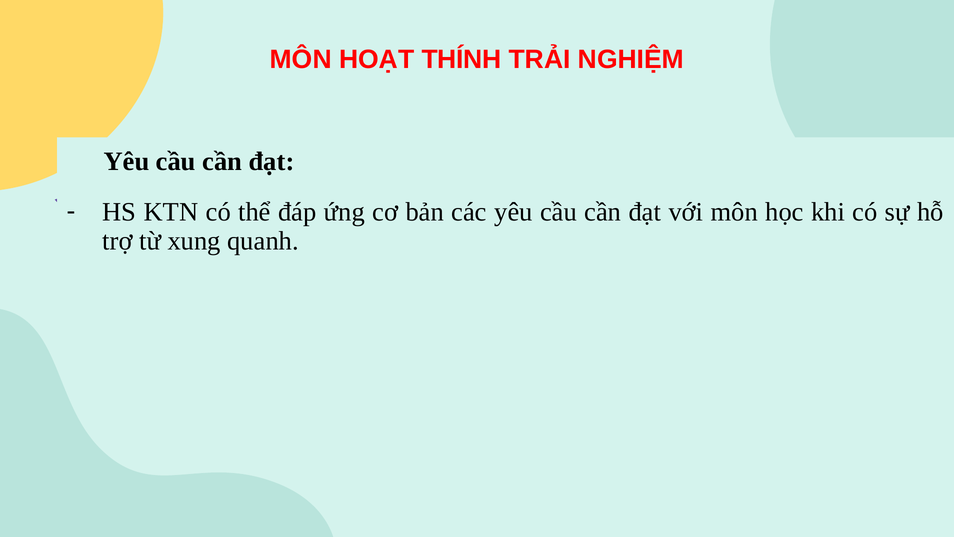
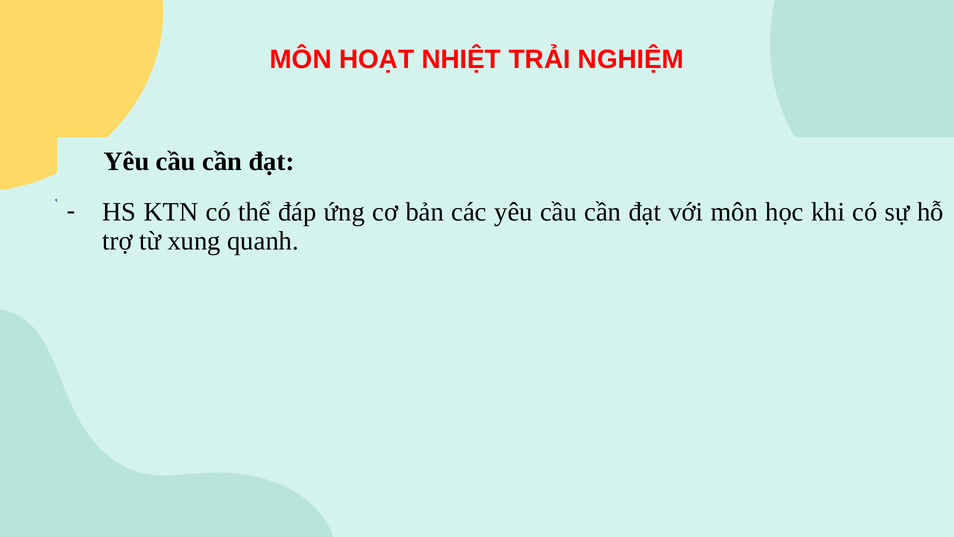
THÍNH: THÍNH -> NHIỆT
